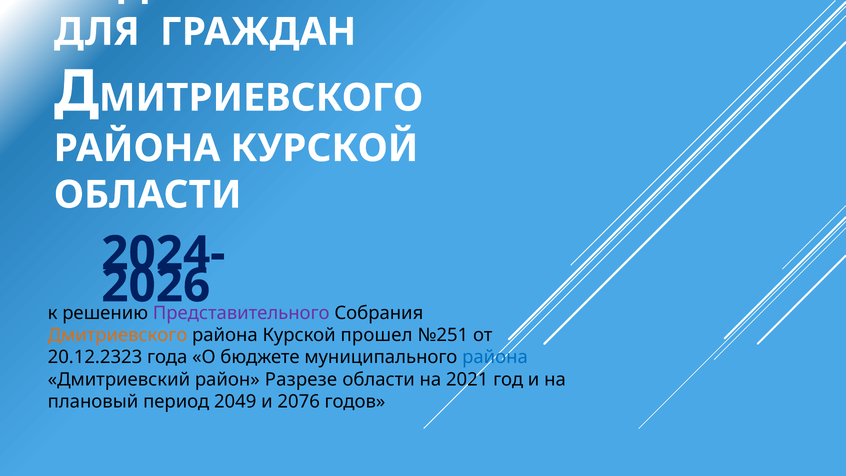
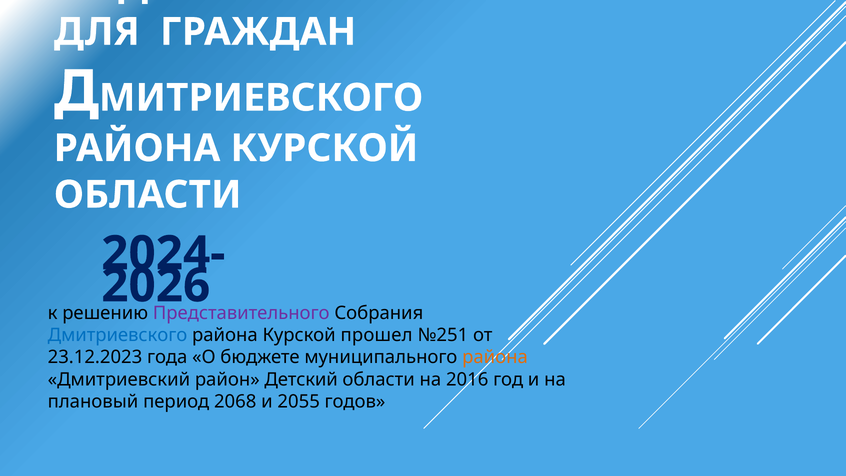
Дмитриевского colour: orange -> blue
20.12.2323: 20.12.2323 -> 23.12.2023
района at (495, 357) colour: blue -> orange
Разрезе: Разрезе -> Детский
2021: 2021 -> 2016
2049: 2049 -> 2068
2076: 2076 -> 2055
